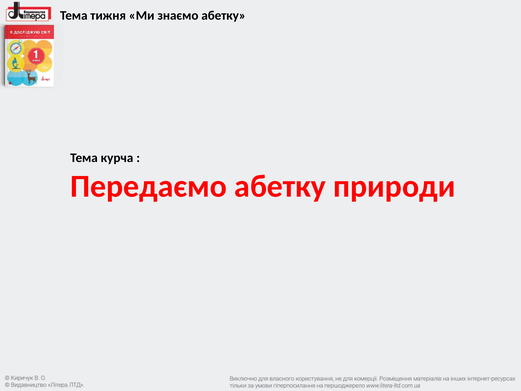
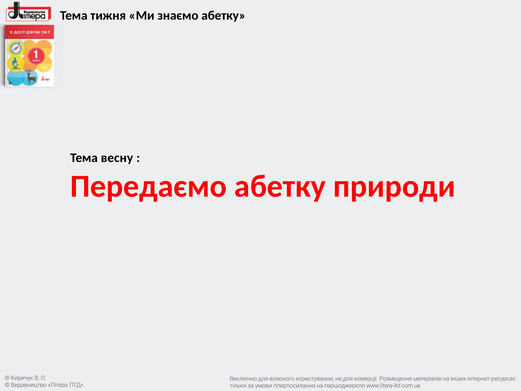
курча: курча -> весну
